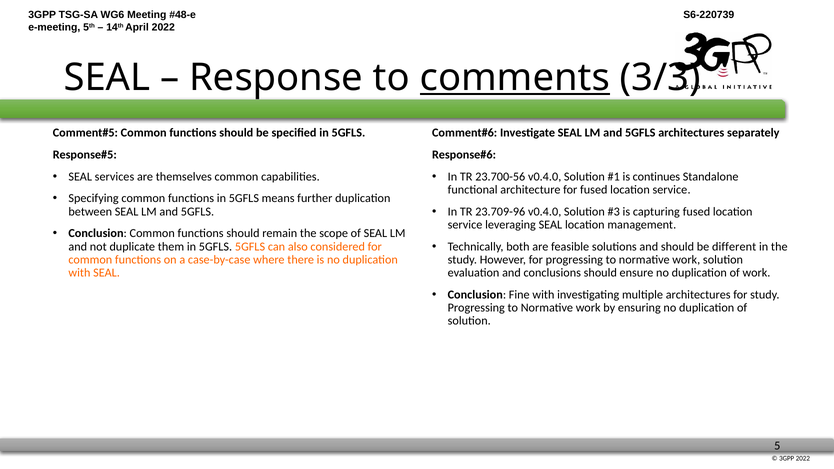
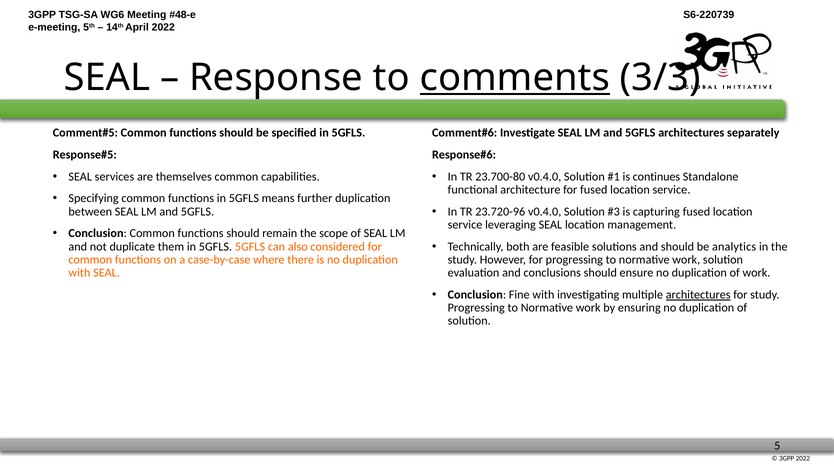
23.700-56: 23.700-56 -> 23.700-80
23.709-96: 23.709-96 -> 23.720-96
different: different -> analytics
architectures at (698, 295) underline: none -> present
